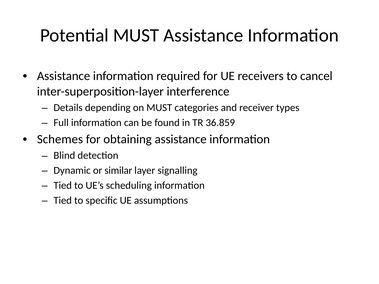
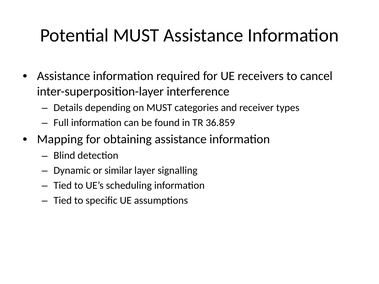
Schemes: Schemes -> Mapping
